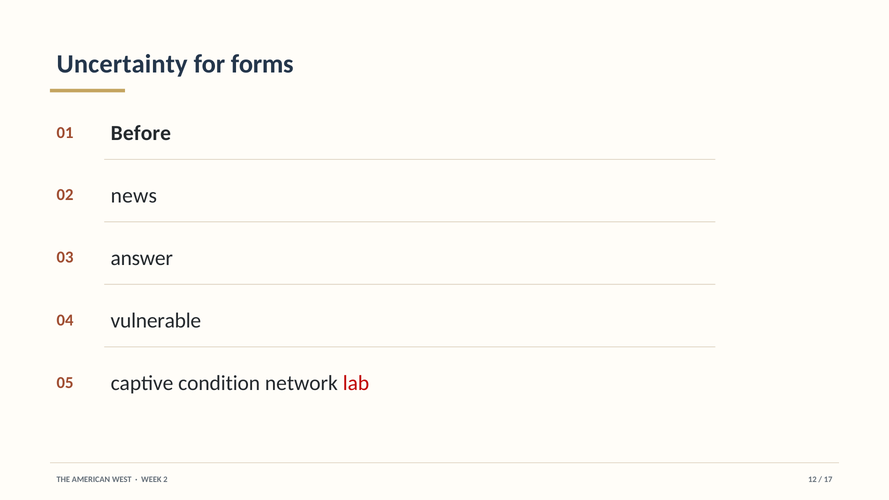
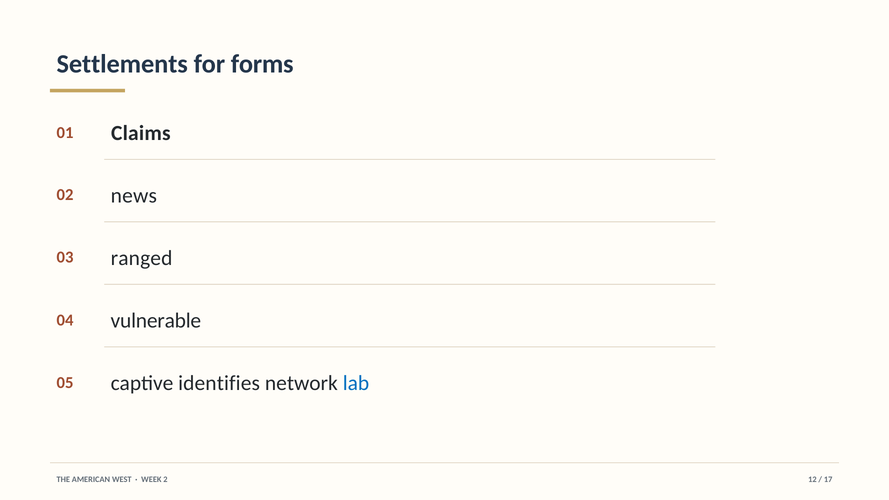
Uncertainty: Uncertainty -> Settlements
Before: Before -> Claims
answer: answer -> ranged
condition: condition -> identifies
lab colour: red -> blue
